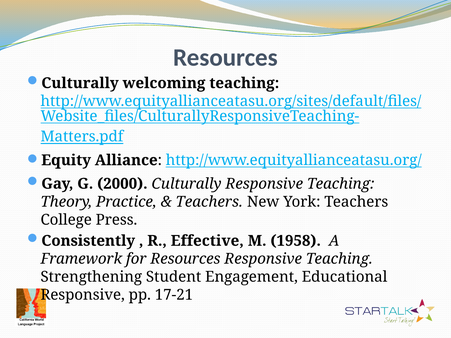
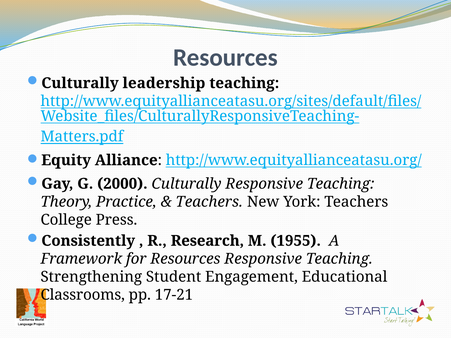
welcoming: welcoming -> leadership
Effective: Effective -> Research
1958: 1958 -> 1955
Responsive at (83, 295): Responsive -> Classrooms
